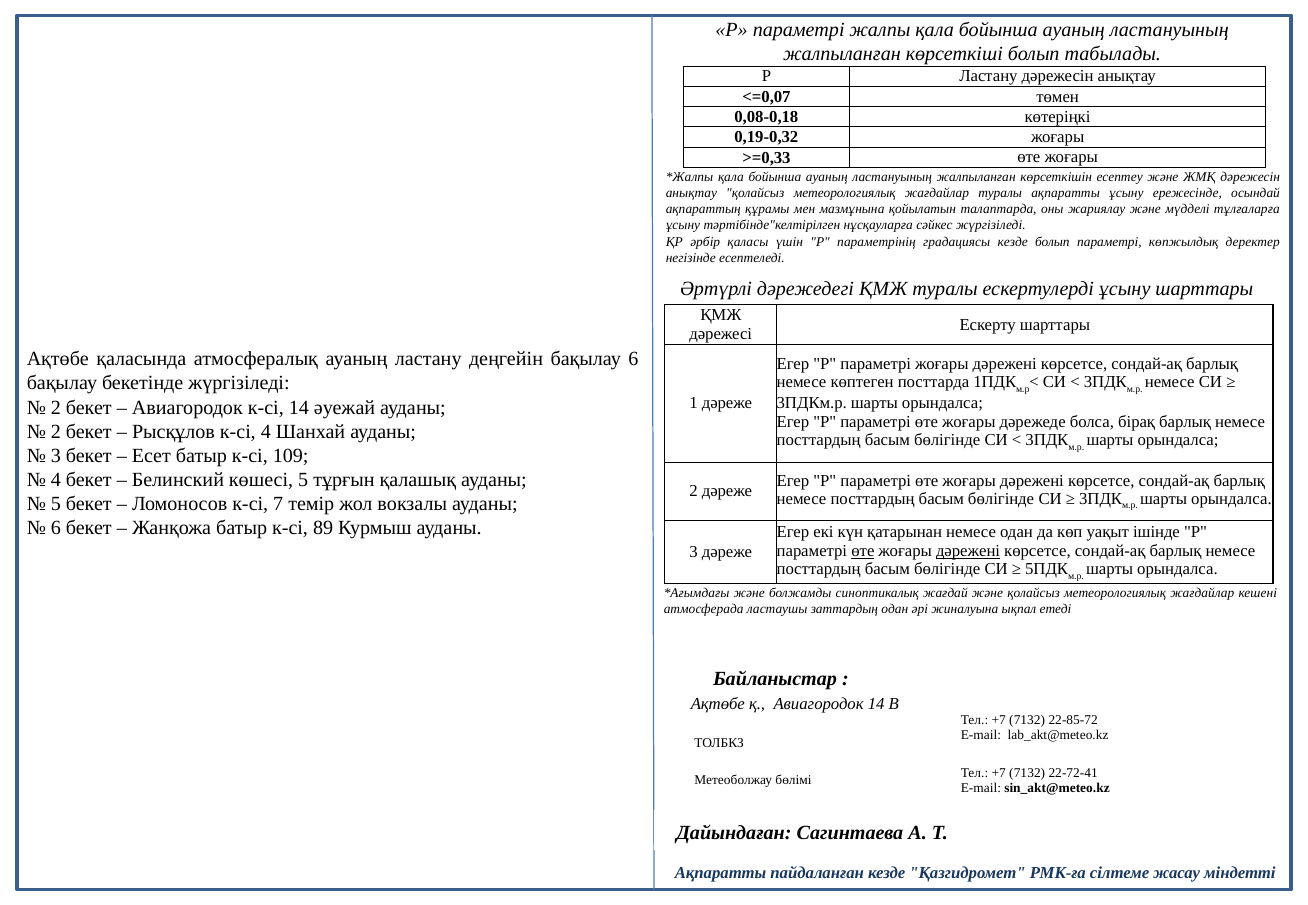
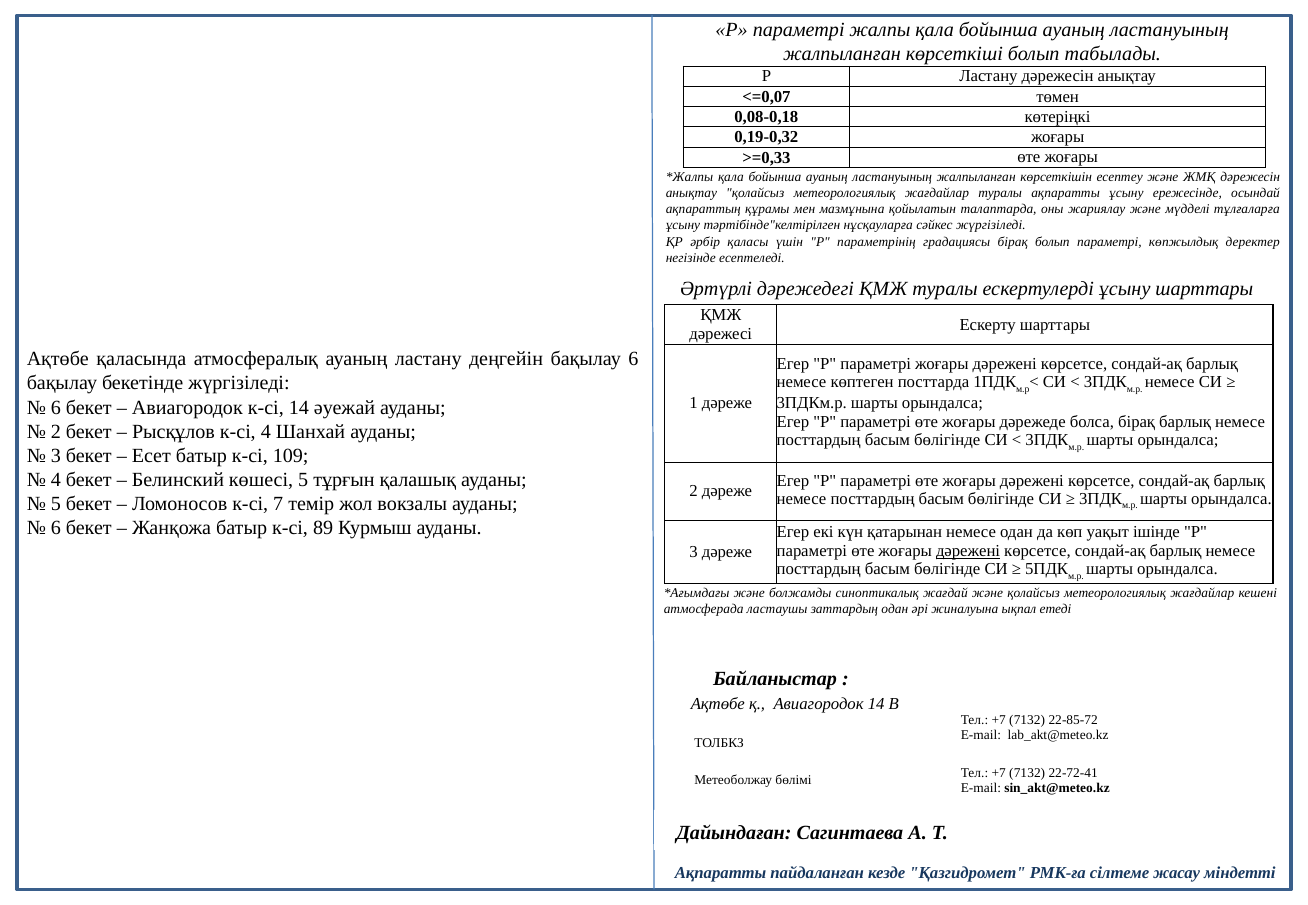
градациясы кезде: кезде -> бірақ
2 at (56, 408): 2 -> 6
өте at (863, 551) underline: present -> none
